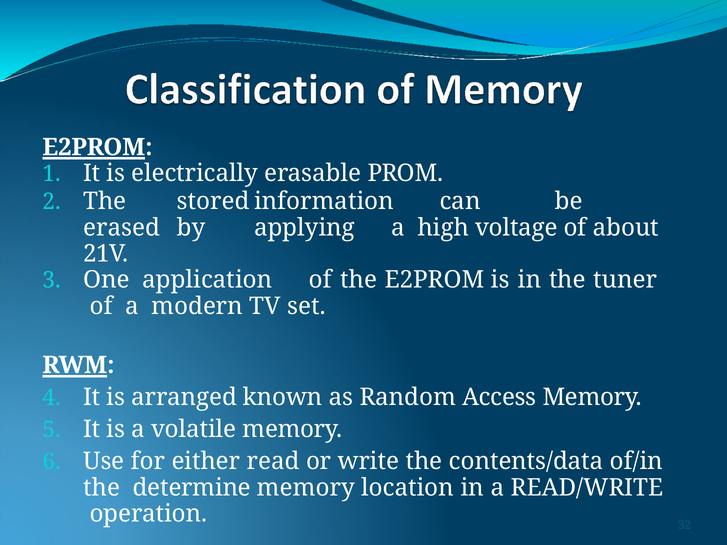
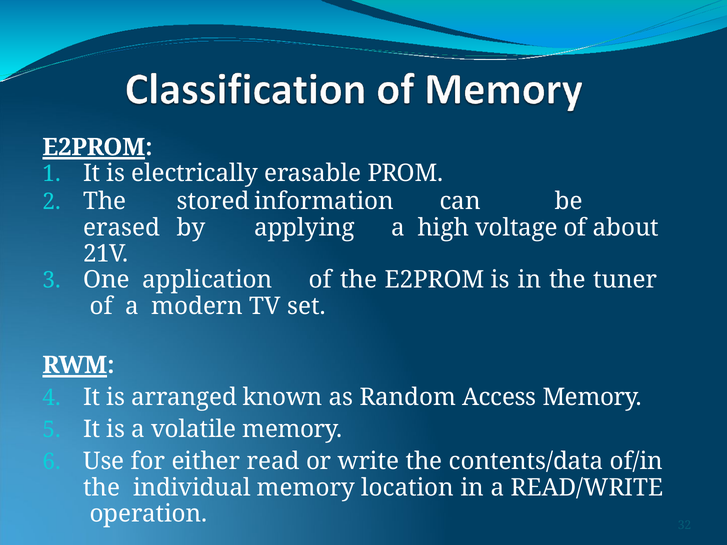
determine: determine -> individual
